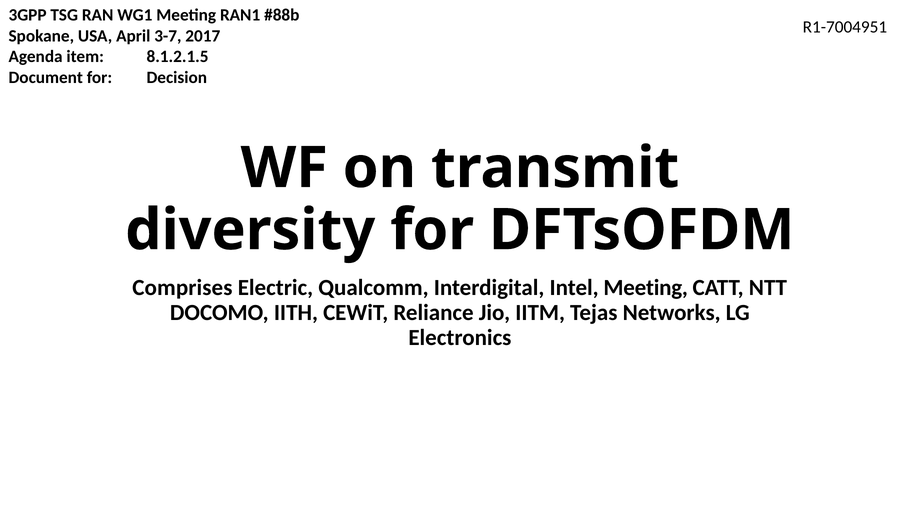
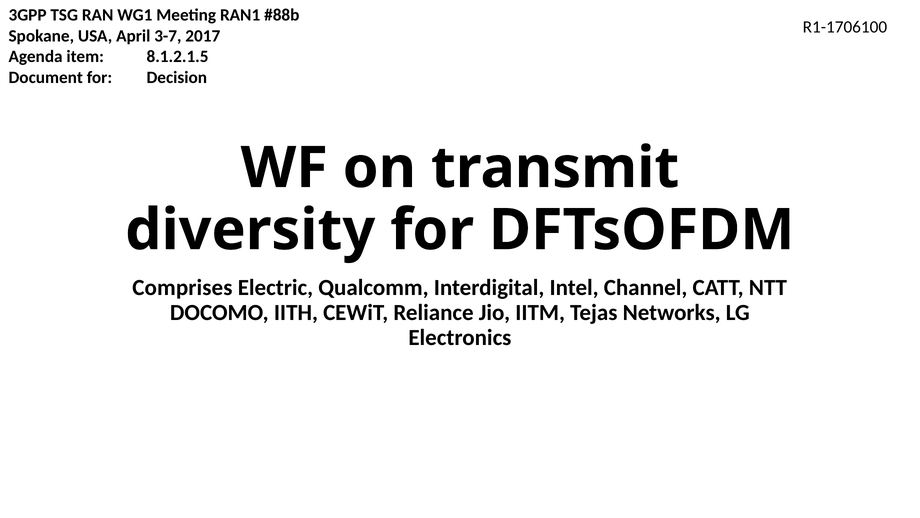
R1-7004951: R1-7004951 -> R1-1706100
Intel Meeting: Meeting -> Channel
